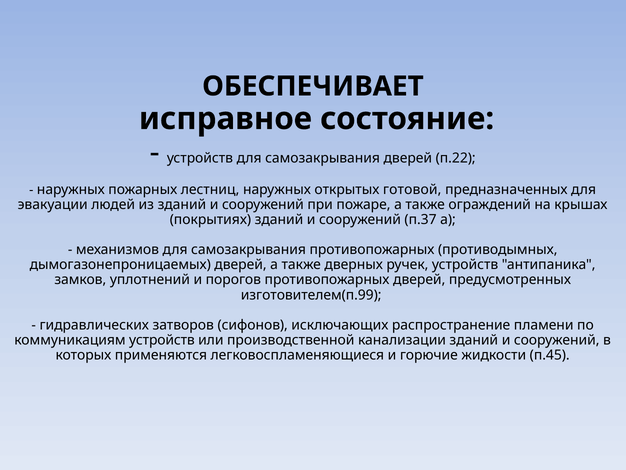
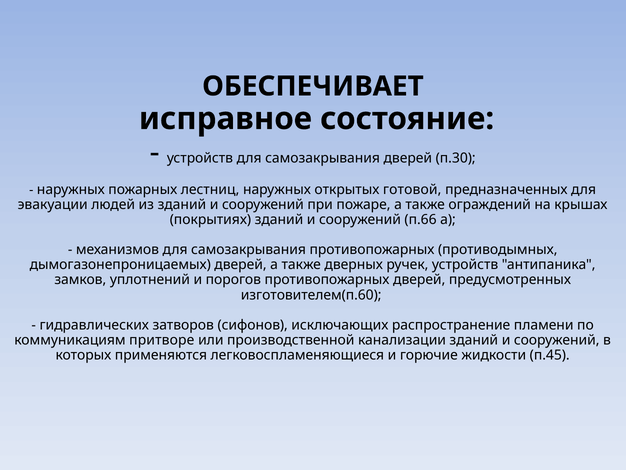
п.22: п.22 -> п.30
п.37: п.37 -> п.66
изготовителем(п.99: изготовителем(п.99 -> изготовителем(п.60
коммуникациям устройств: устройств -> притворе
